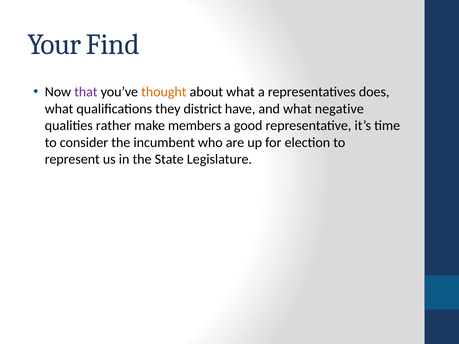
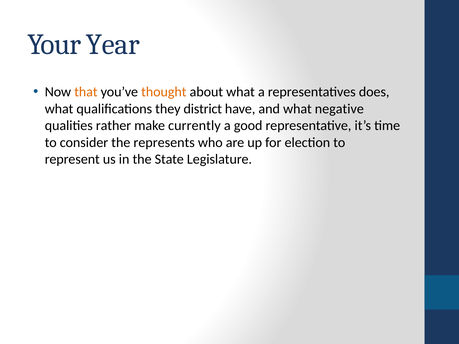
Find: Find -> Year
that colour: purple -> orange
members: members -> currently
incumbent: incumbent -> represents
